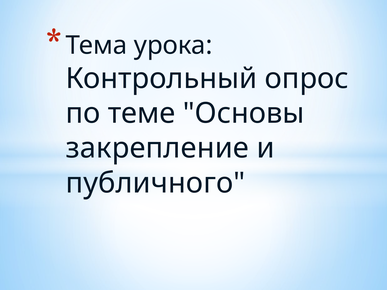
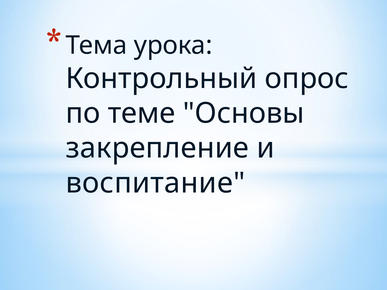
публичного: публичного -> воспитание
